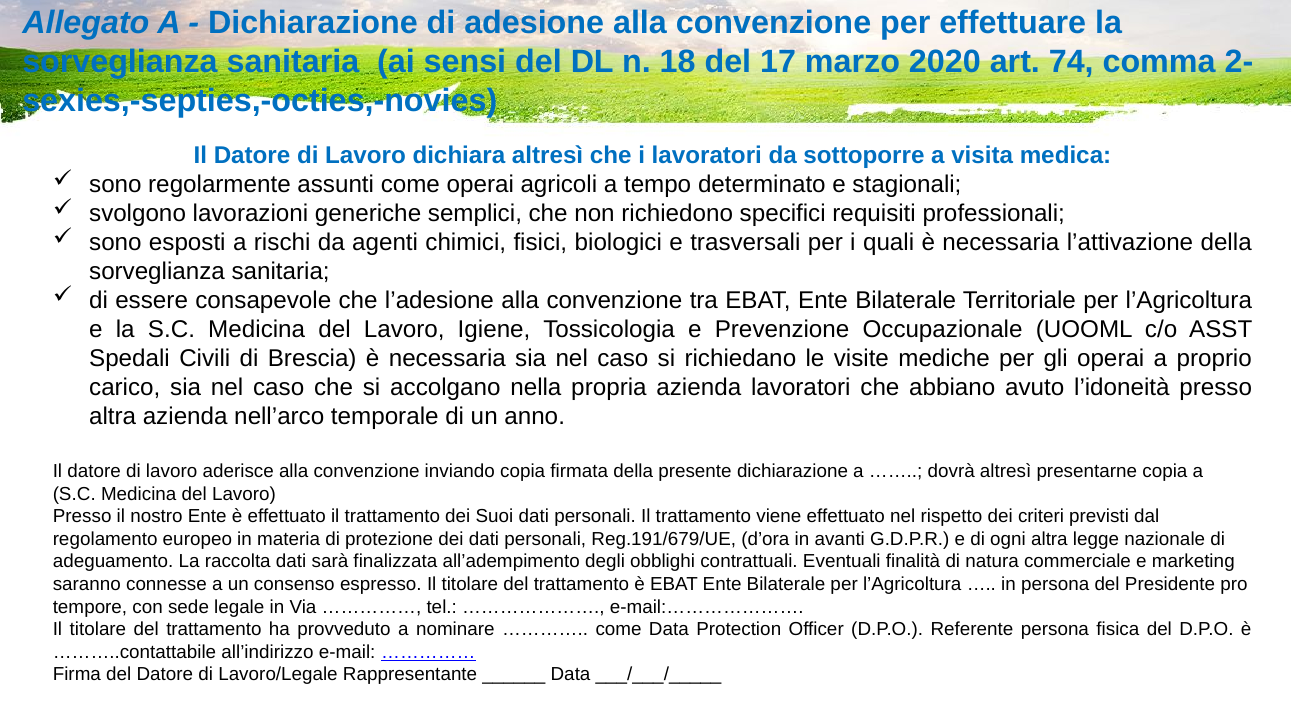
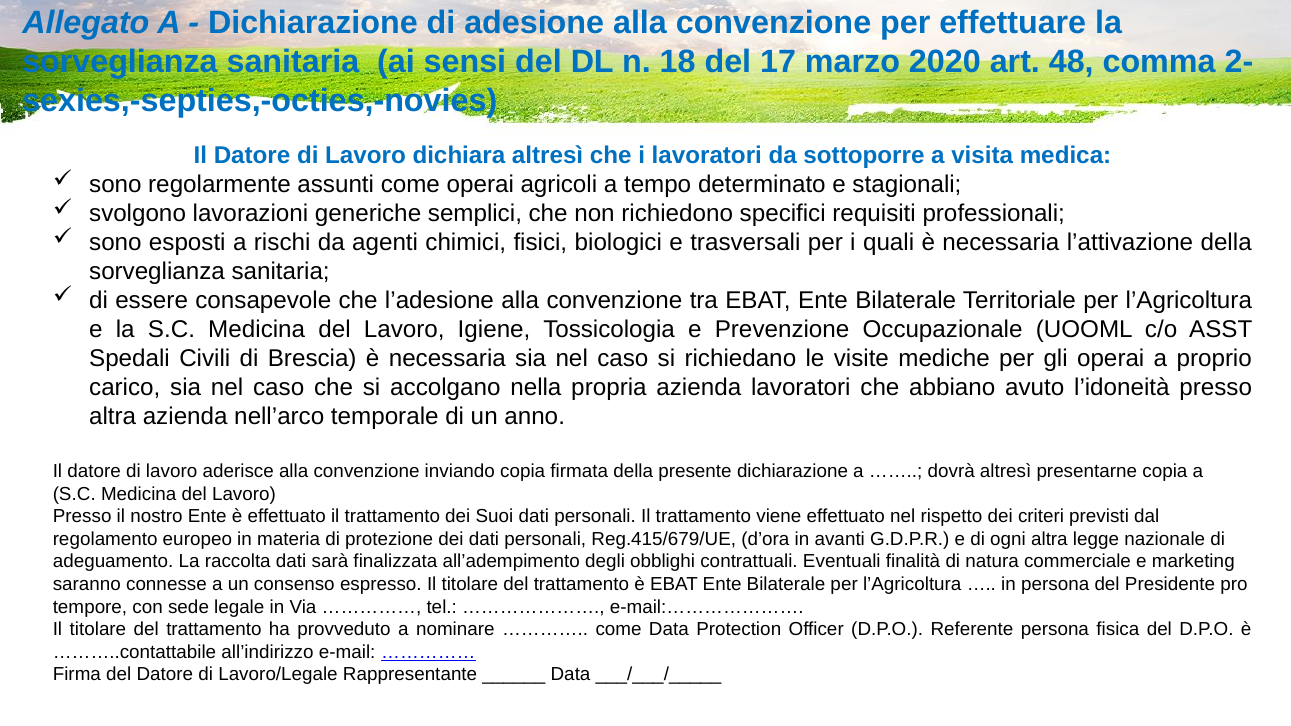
74: 74 -> 48
Reg.191/679/UE: Reg.191/679/UE -> Reg.415/679/UE
